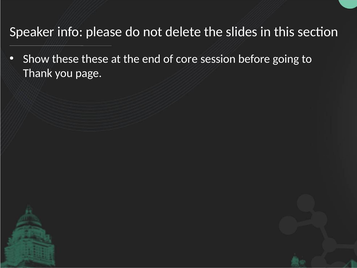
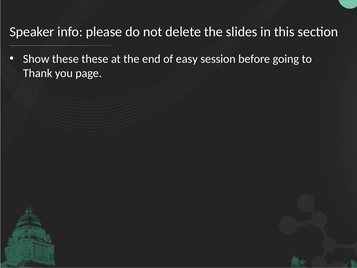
core: core -> easy
